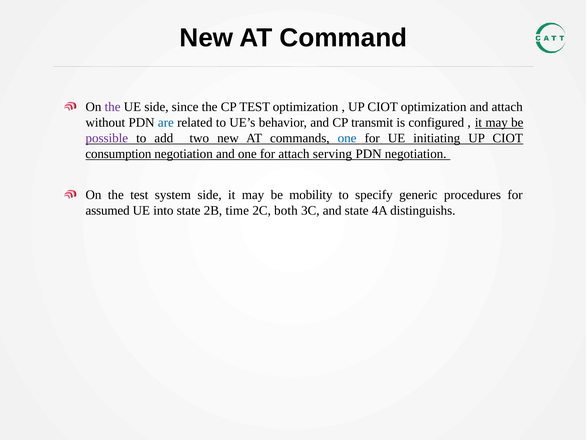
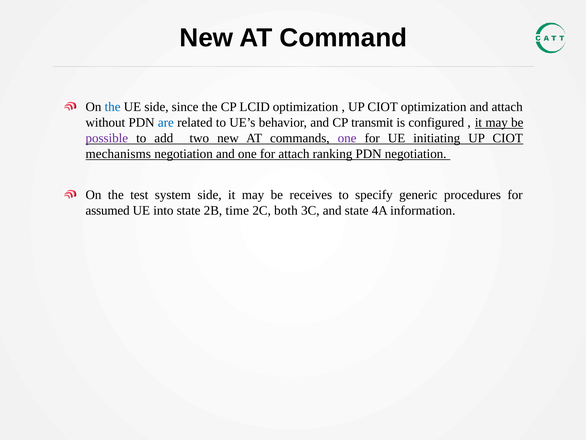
the at (113, 107) colour: purple -> blue
CP TEST: TEST -> LCID
one at (347, 138) colour: blue -> purple
consumption: consumption -> mechanisms
serving: serving -> ranking
mobility: mobility -> receives
distinguishs: distinguishs -> information
